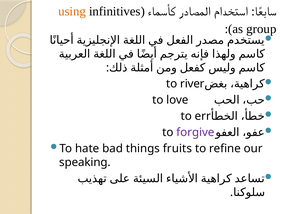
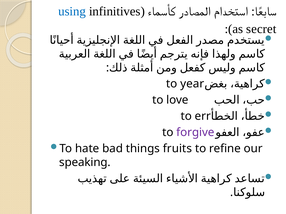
using colour: orange -> blue
group: group -> secret
river: river -> year
